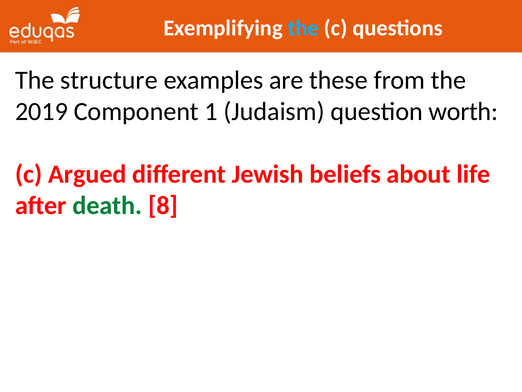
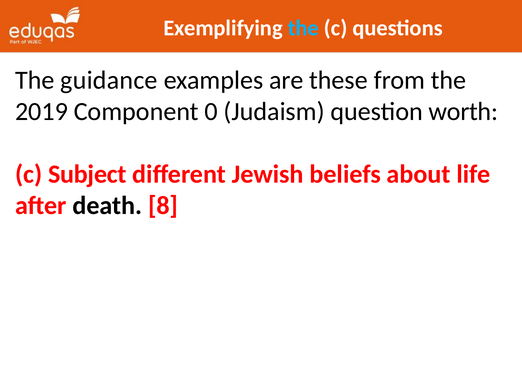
structure: structure -> guidance
1: 1 -> 0
Argued: Argued -> Subject
death colour: green -> black
